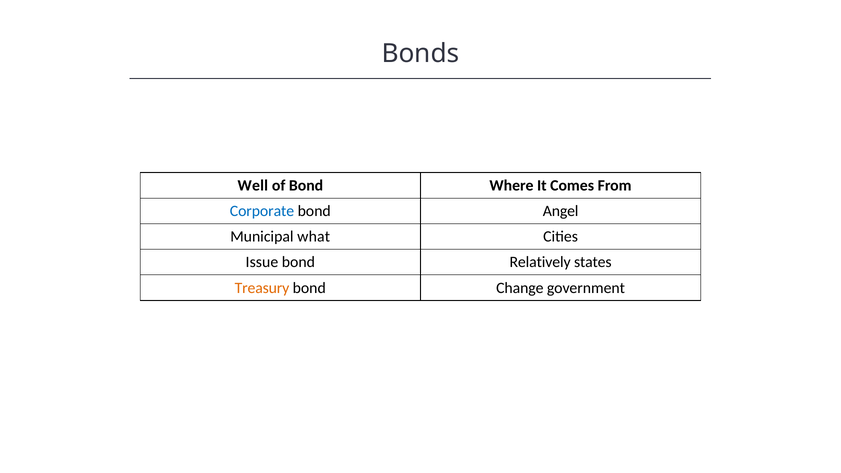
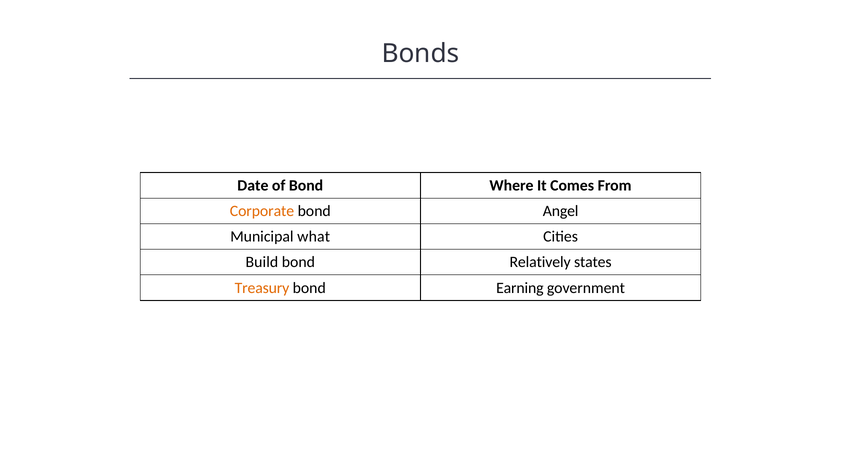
Well: Well -> Date
Corporate colour: blue -> orange
Issue: Issue -> Build
Change: Change -> Earning
